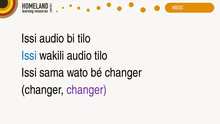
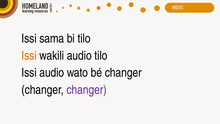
Issi audio: audio -> sama
Issi at (29, 55) colour: blue -> orange
Issi sama: sama -> audio
